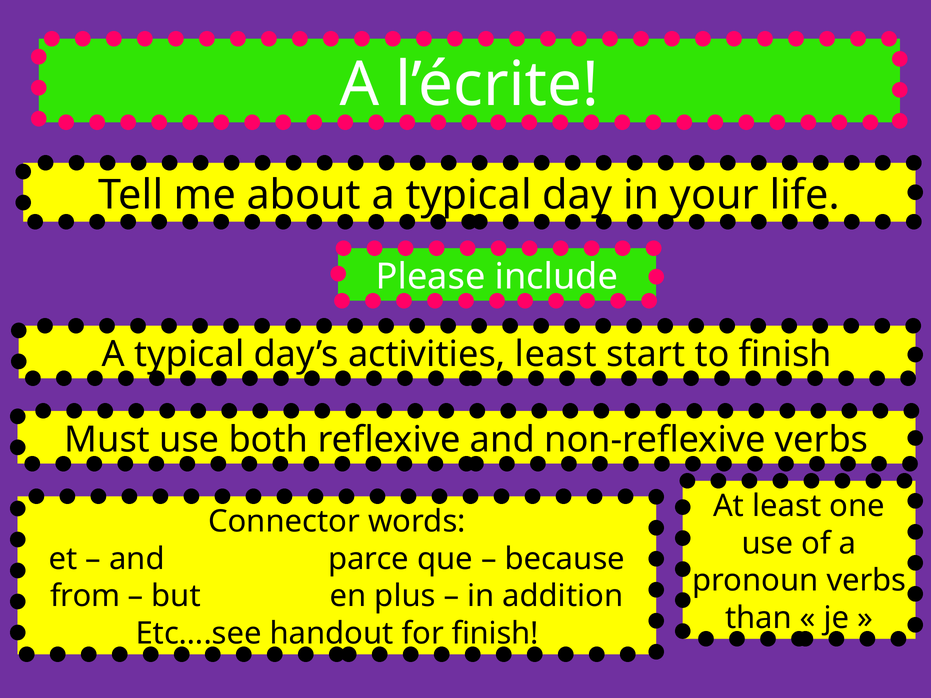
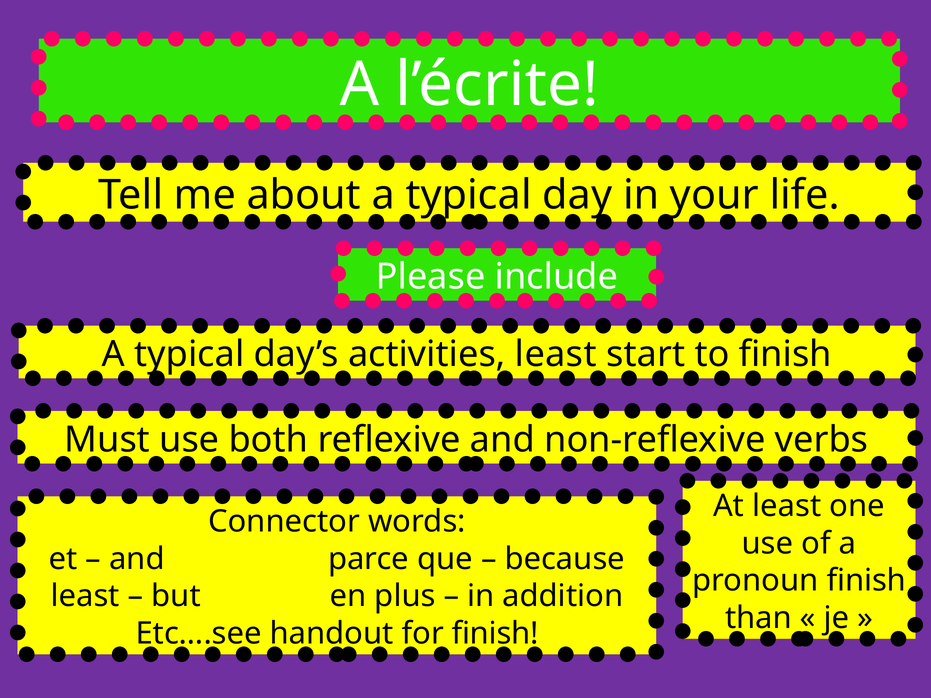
pronoun verbs: verbs -> finish
from at (85, 596): from -> least
